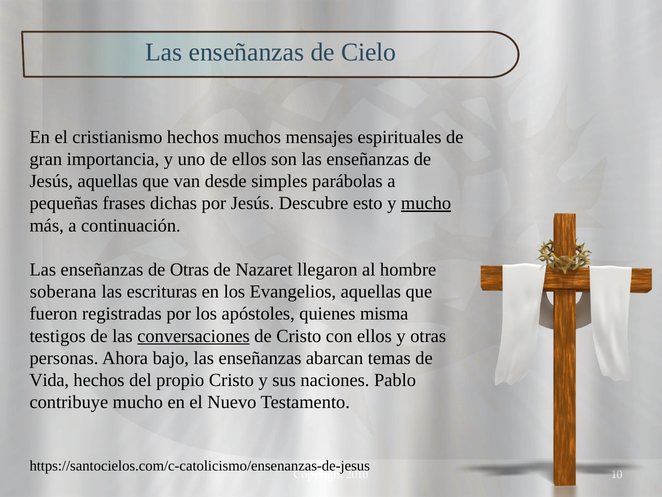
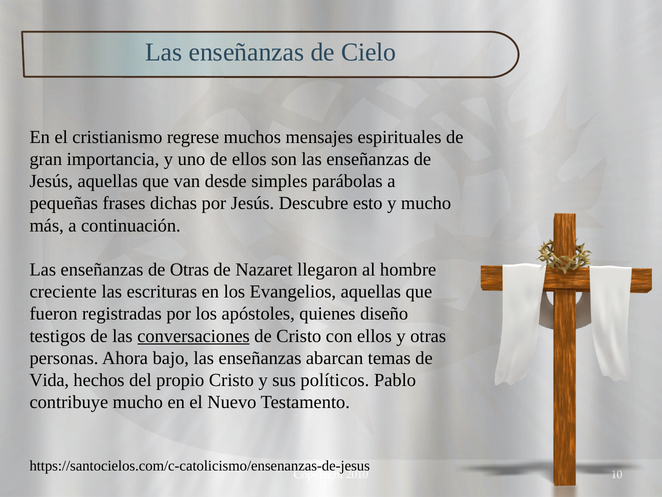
cristianismo hechos: hechos -> regrese
mucho at (426, 203) underline: present -> none
soberana: soberana -> creciente
misma: misma -> diseño
naciones: naciones -> políticos
